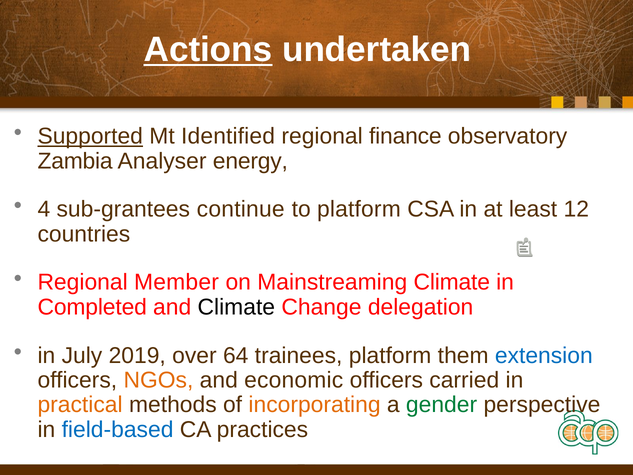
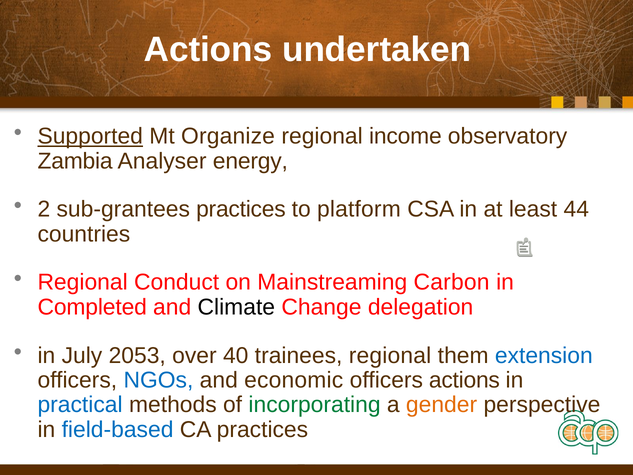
Actions at (208, 50) underline: present -> none
Identified: Identified -> Organize
finance: finance -> income
4: 4 -> 2
sub-grantees continue: continue -> practices
12: 12 -> 44
Member: Member -> Conduct
Mainstreaming Climate: Climate -> Carbon
2019: 2019 -> 2053
64: 64 -> 40
trainees platform: platform -> regional
NGOs colour: orange -> blue
officers carried: carried -> actions
practical colour: orange -> blue
incorporating colour: orange -> green
gender colour: green -> orange
